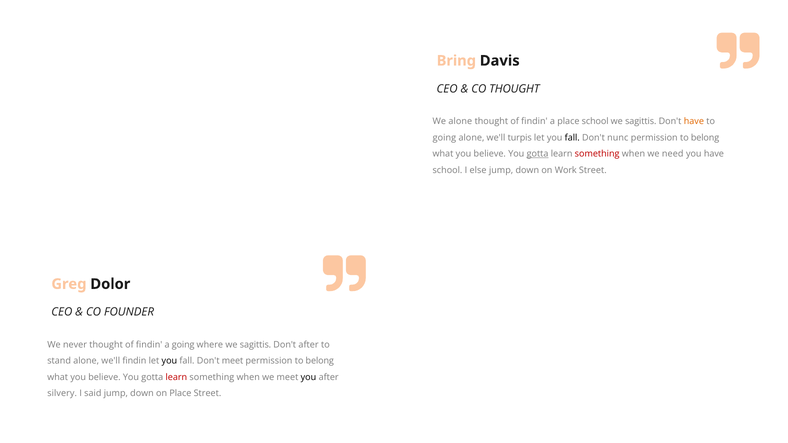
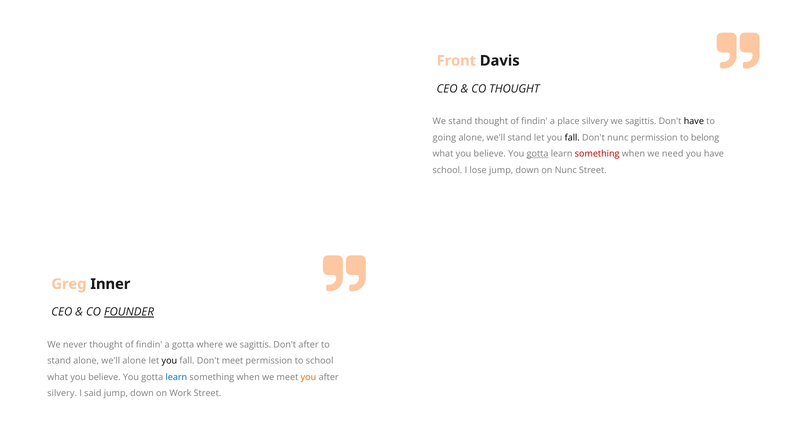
Bring: Bring -> Front
We alone: alone -> stand
place school: school -> silvery
have at (694, 121) colour: orange -> black
we'll turpis: turpis -> stand
else: else -> lose
on Work: Work -> Nunc
Dolor: Dolor -> Inner
FOUNDER underline: none -> present
a going: going -> gotta
we'll findin: findin -> alone
belong at (320, 361): belong -> school
learn at (176, 377) colour: red -> blue
you at (308, 377) colour: black -> orange
on Place: Place -> Work
